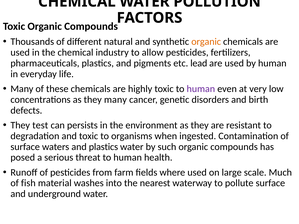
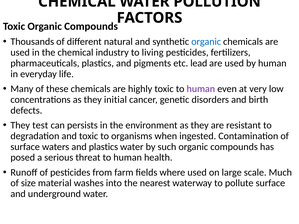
organic at (206, 42) colour: orange -> blue
allow: allow -> living
they many: many -> initial
fish: fish -> size
